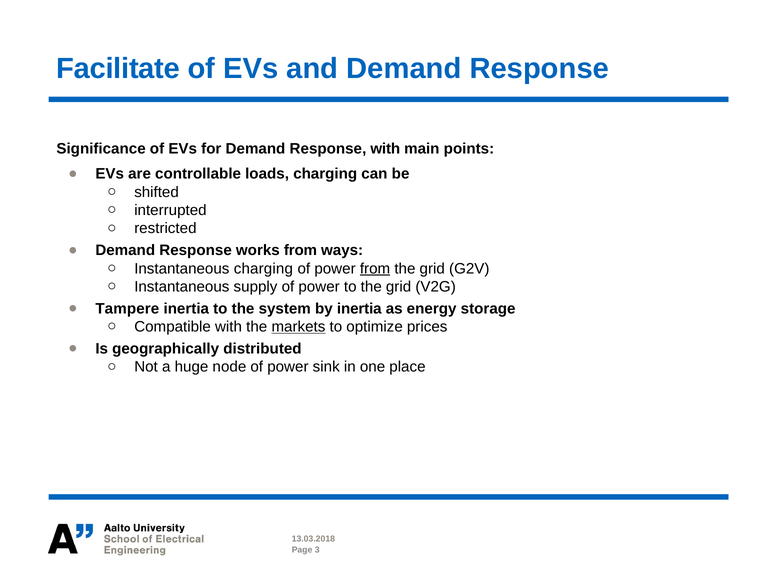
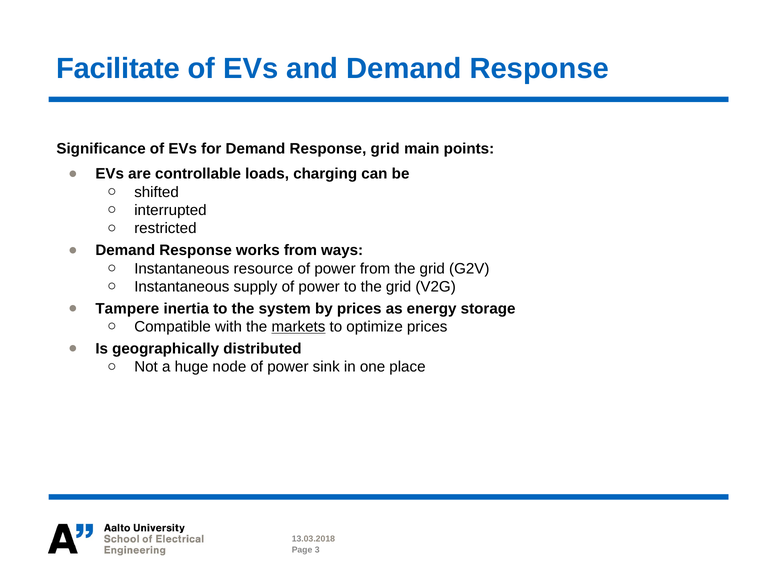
Response with: with -> grid
Instantaneous charging: charging -> resource
from at (375, 269) underline: present -> none
by inertia: inertia -> prices
